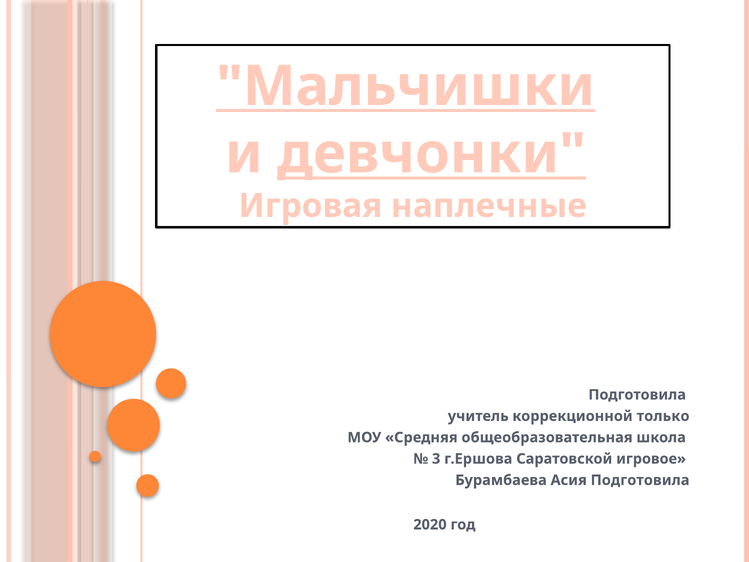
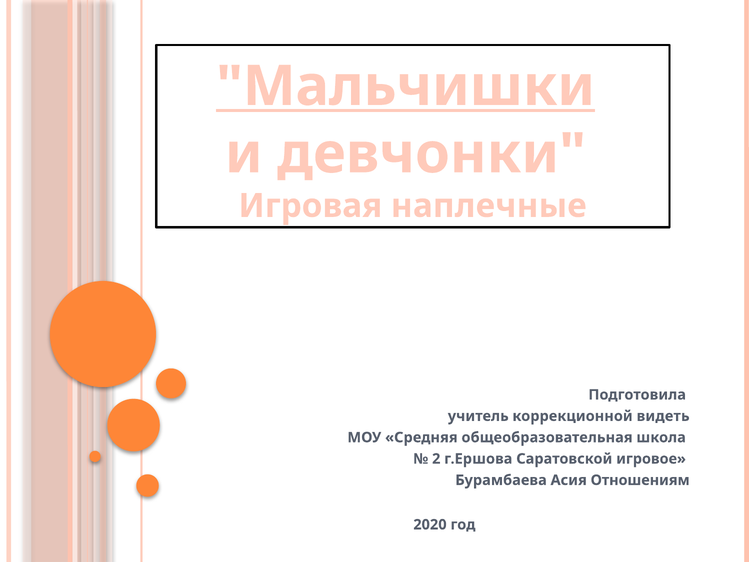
девчонки underline: present -> none
только: только -> видеть
3: 3 -> 2
Асия Подготовила: Подготовила -> Отношениям
